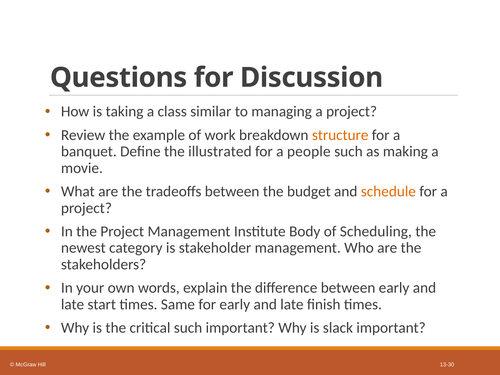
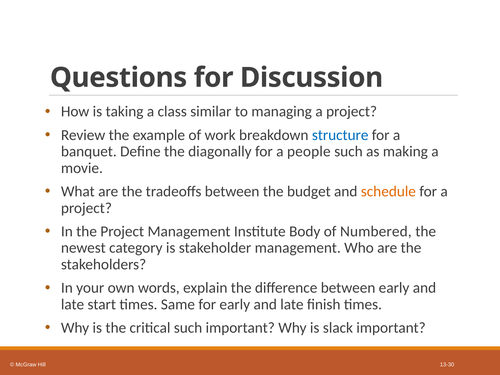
structure colour: orange -> blue
illustrated: illustrated -> diagonally
Scheduling: Scheduling -> Numbered
